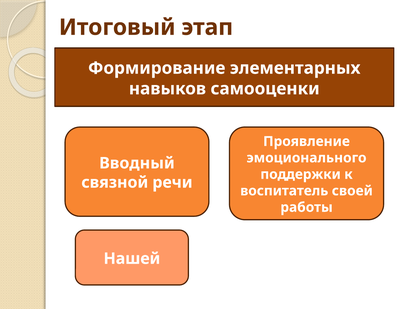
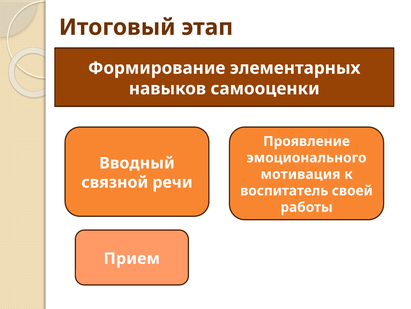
поддержки: поддержки -> мотивация
Нашей: Нашей -> Прием
